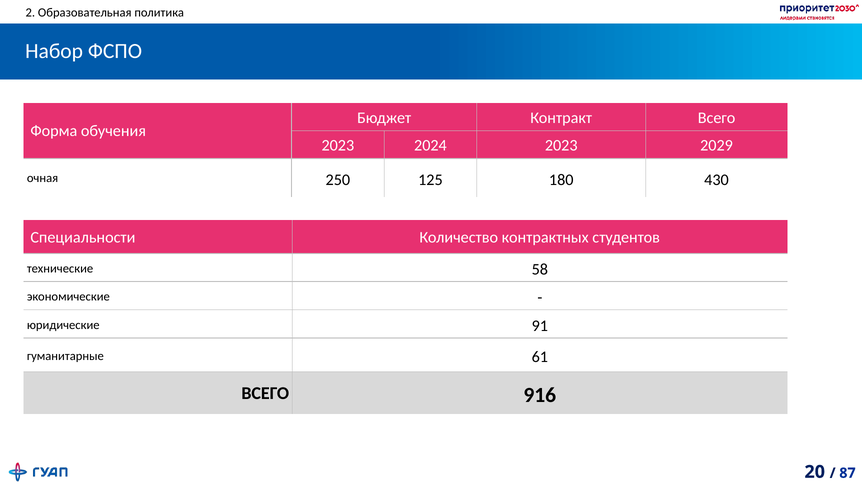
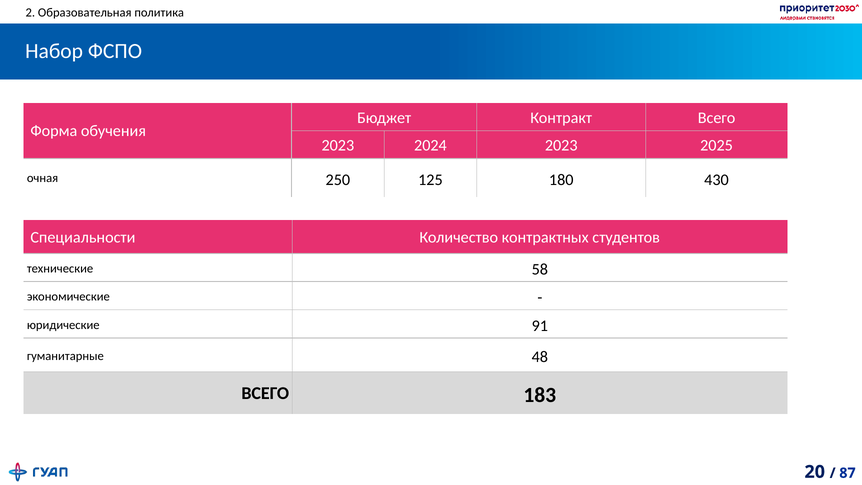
2029: 2029 -> 2025
61: 61 -> 48
916: 916 -> 183
